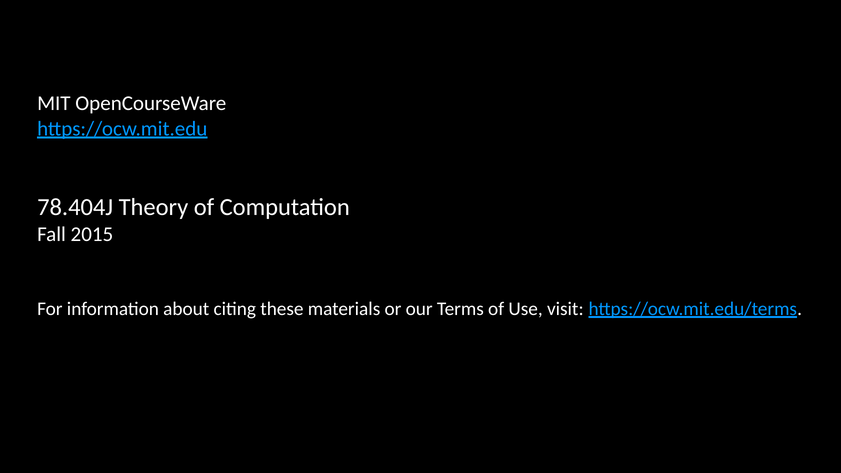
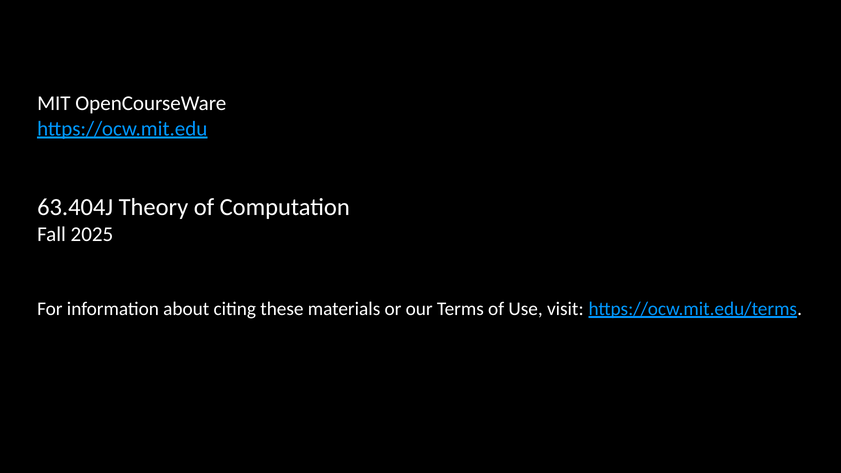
78.404J: 78.404J -> 63.404J
2015: 2015 -> 2025
